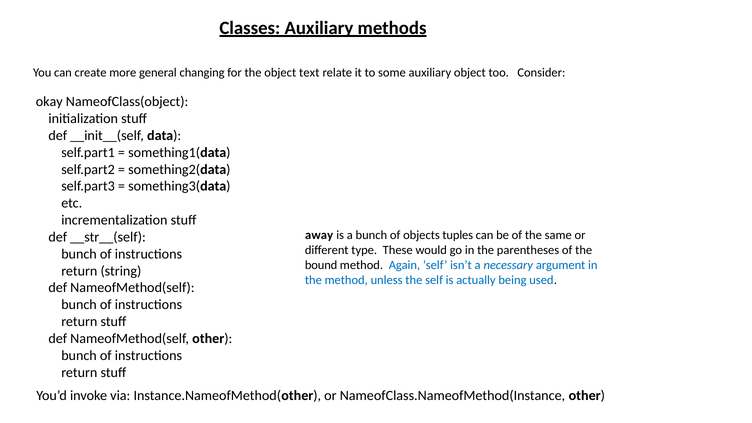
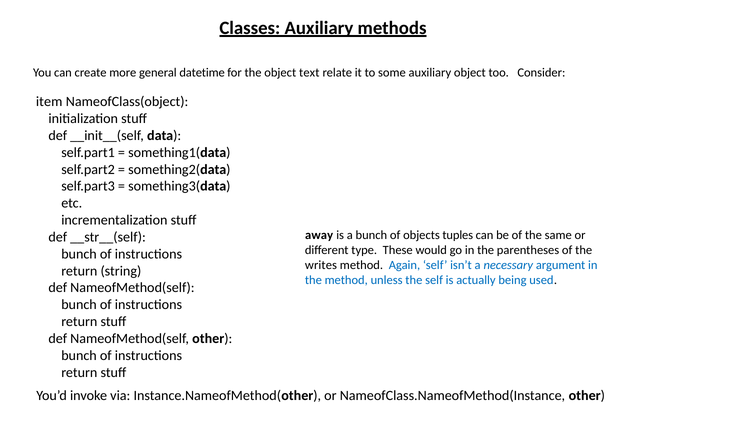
changing: changing -> datetime
okay: okay -> item
bound: bound -> writes
